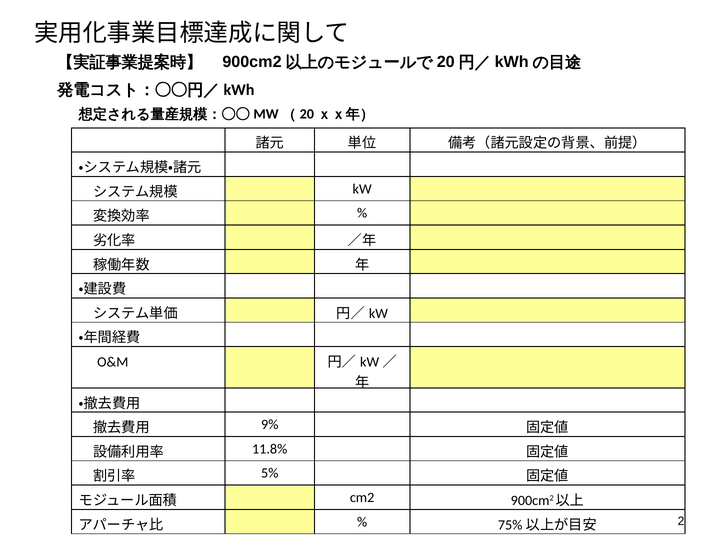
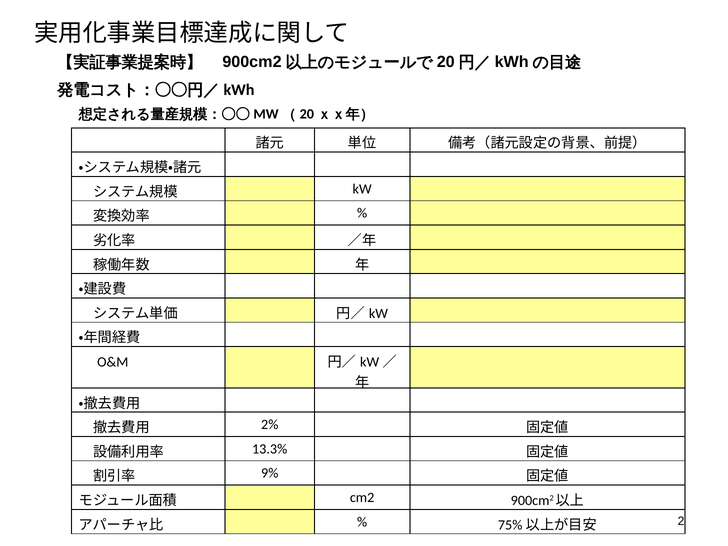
9%: 9% -> 2%
11.8%: 11.8% -> 13.3%
5%: 5% -> 9%
